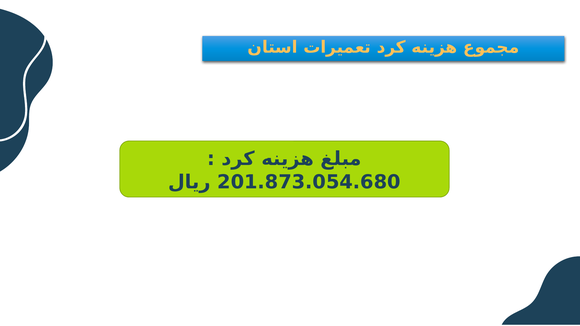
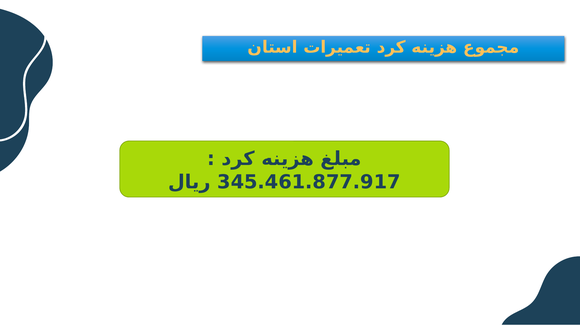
201.873.054.680: 201.873.054.680 -> 345.461.877.917
